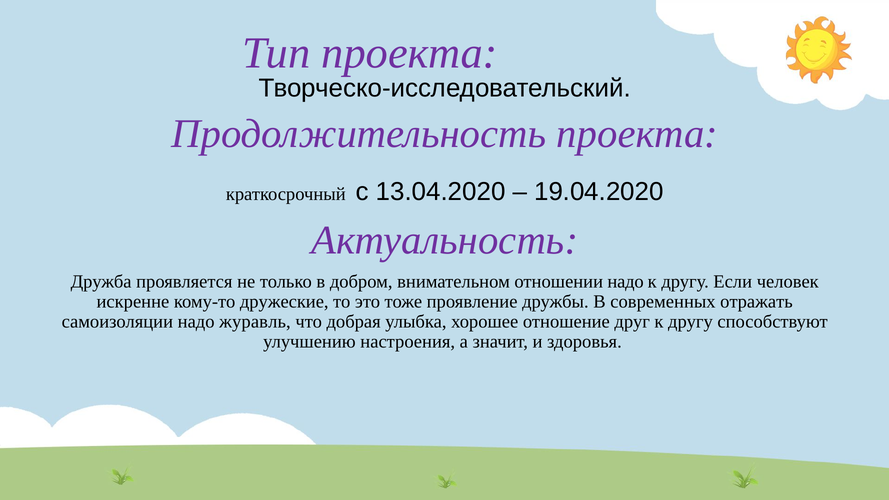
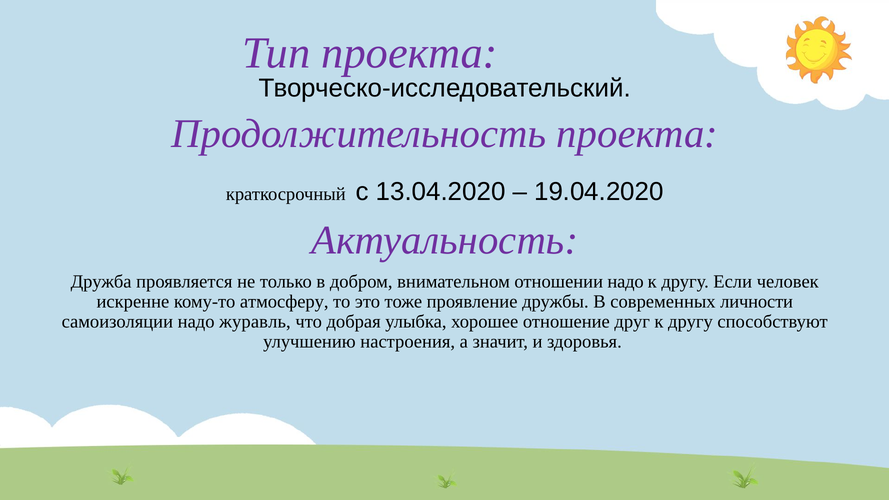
дружеские: дружеские -> атмосферу
отражать: отражать -> личности
